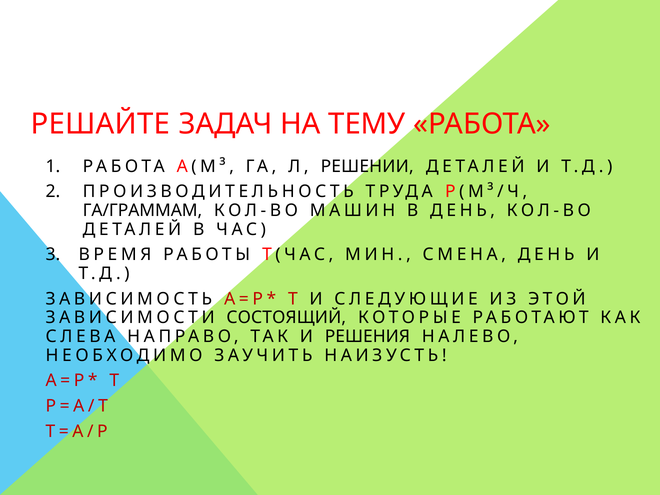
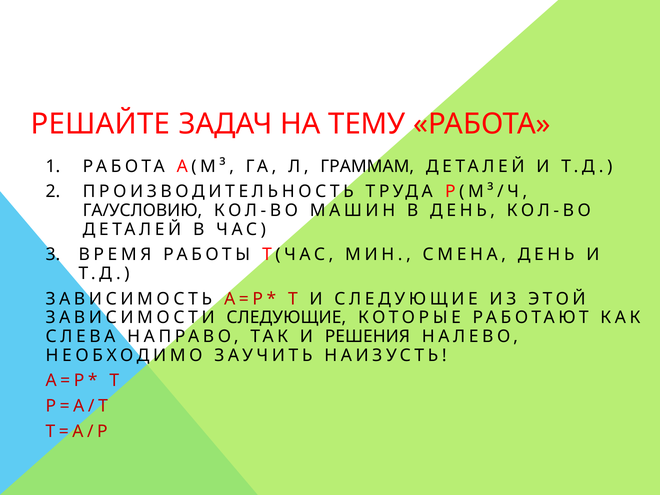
РЕШЕНИИ: РЕШЕНИИ -> ГРАММАМ
ГА/ГРАММАМ: ГА/ГРАММАМ -> ГА/УСЛОВИЮ
ЗАВИСИМОСТИ СОСТОЯЩИЙ: СОСТОЯЩИЙ -> СЛЕДУЮЩИЕ
